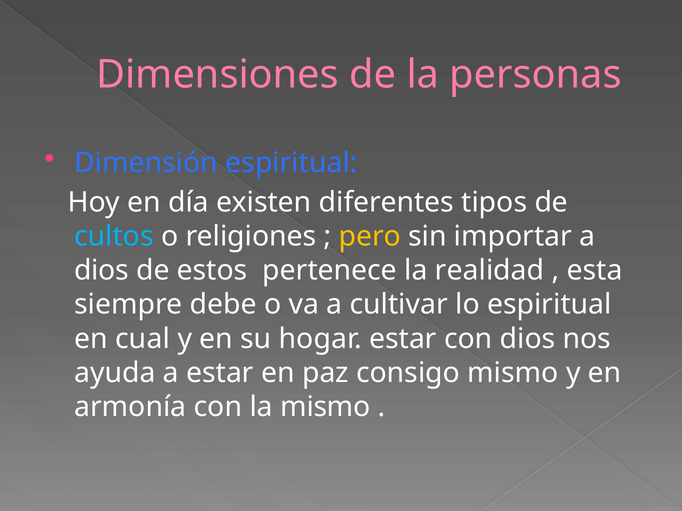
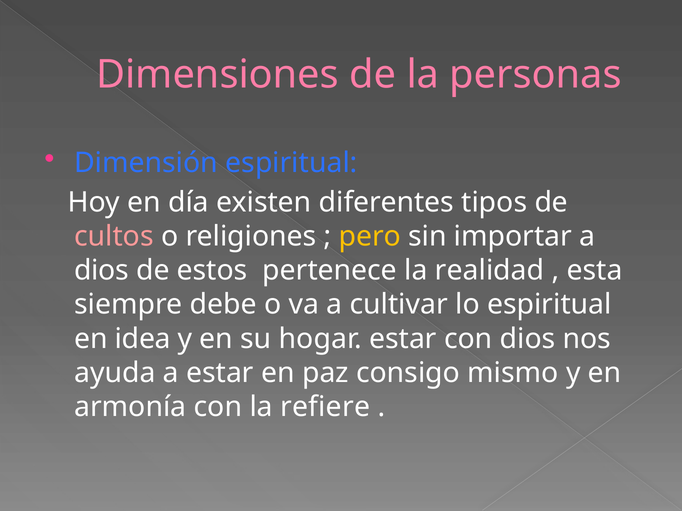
cultos colour: light blue -> pink
cual: cual -> idea
la mismo: mismo -> refiere
